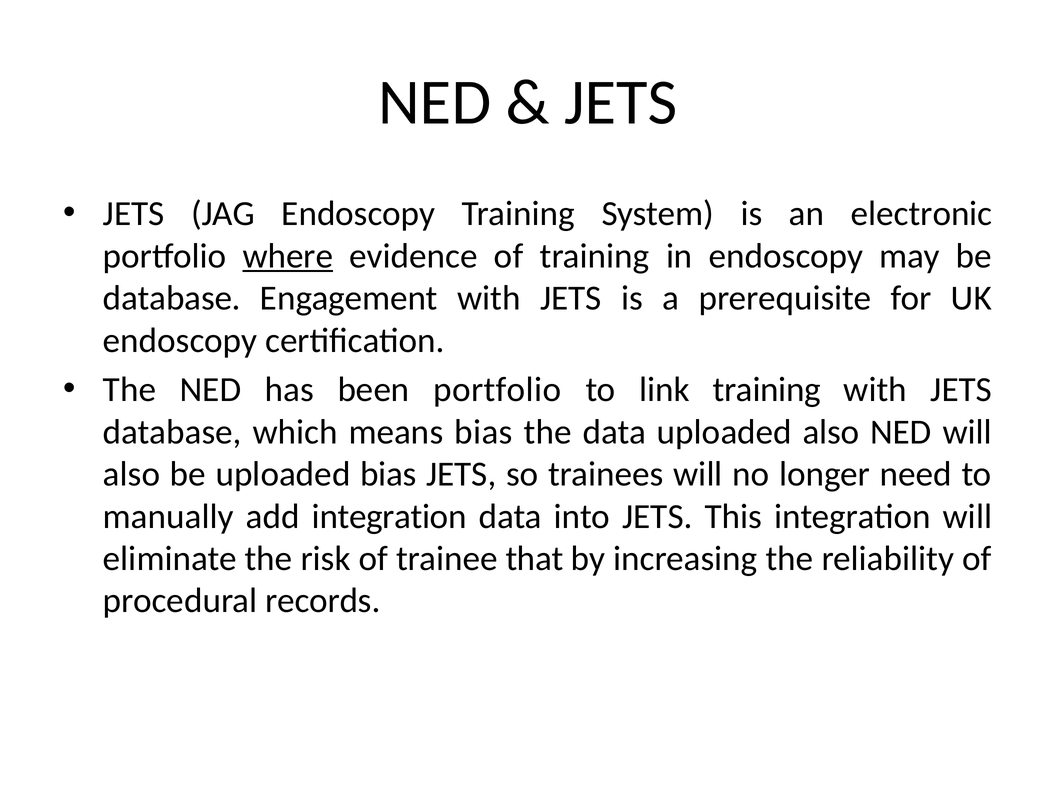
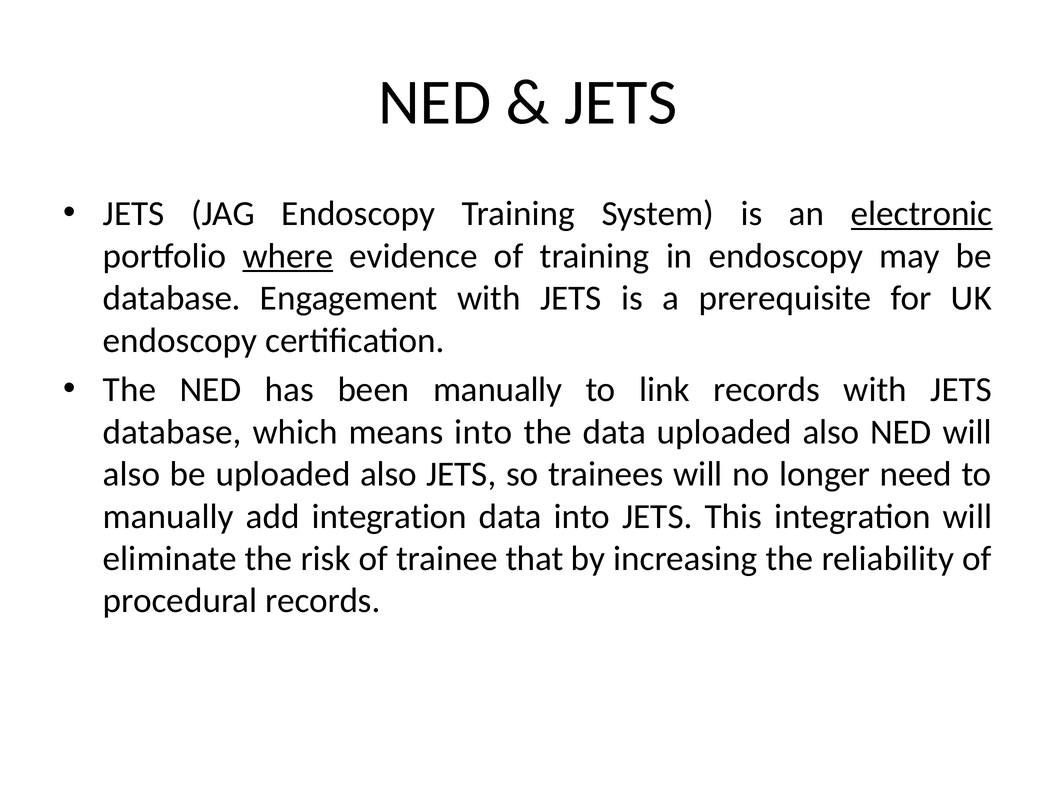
electronic underline: none -> present
been portfolio: portfolio -> manually
link training: training -> records
means bias: bias -> into
be uploaded bias: bias -> also
